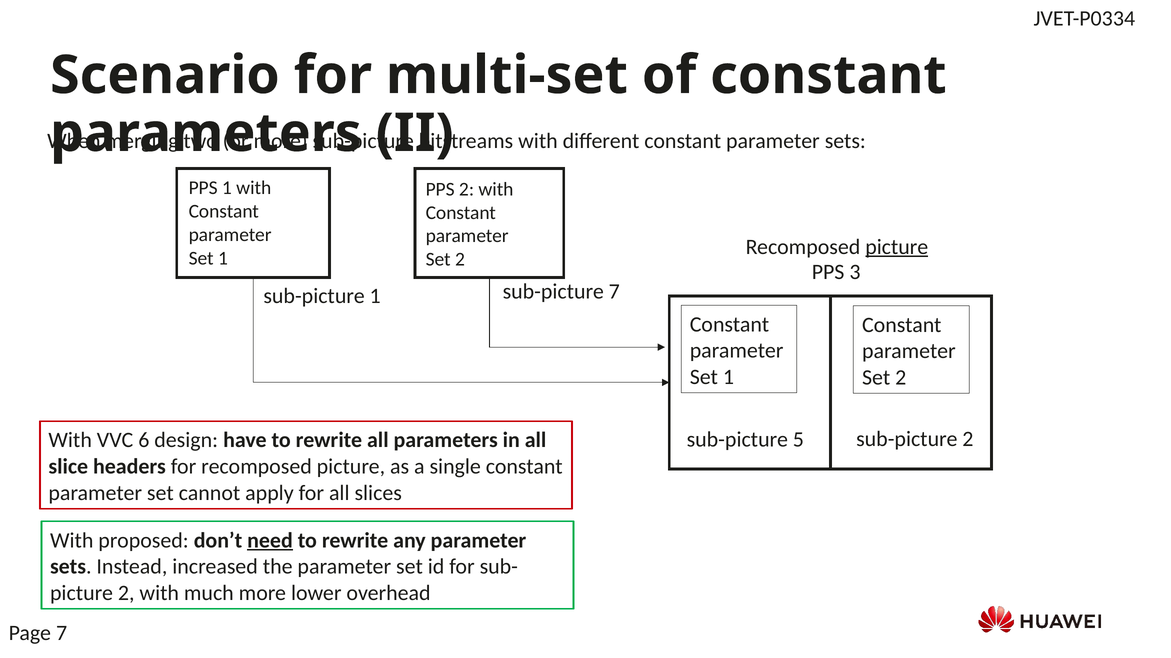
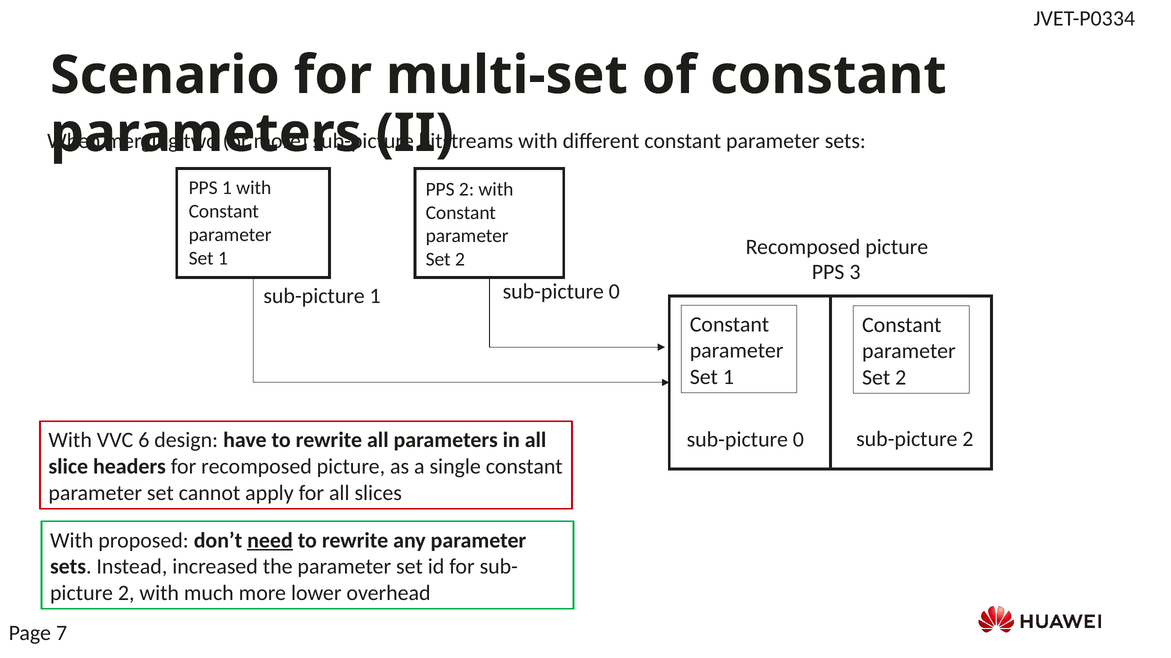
picture at (897, 247) underline: present -> none
1 sub-picture 7: 7 -> 0
5 at (798, 440): 5 -> 0
